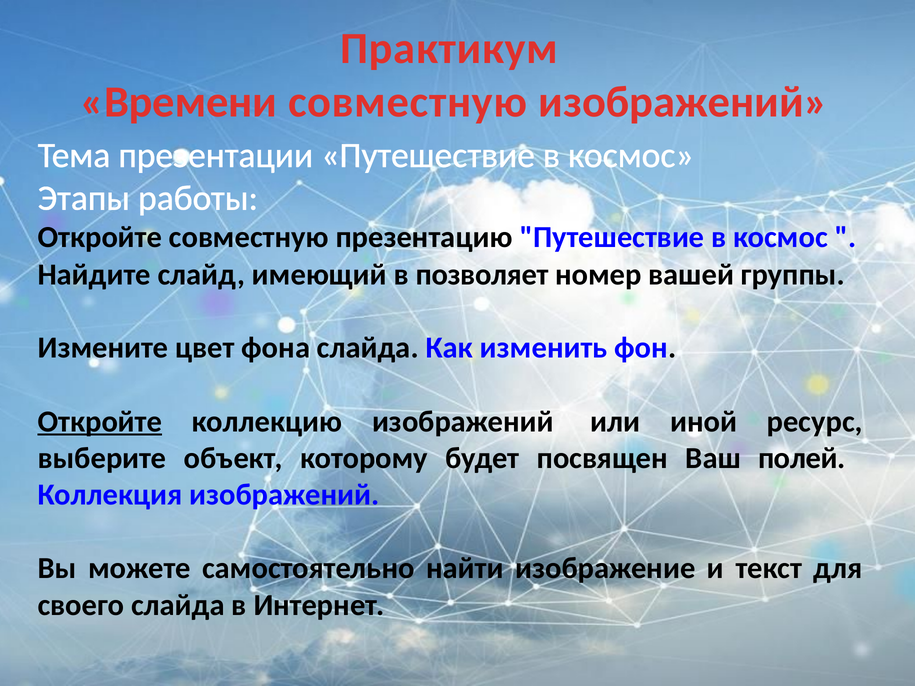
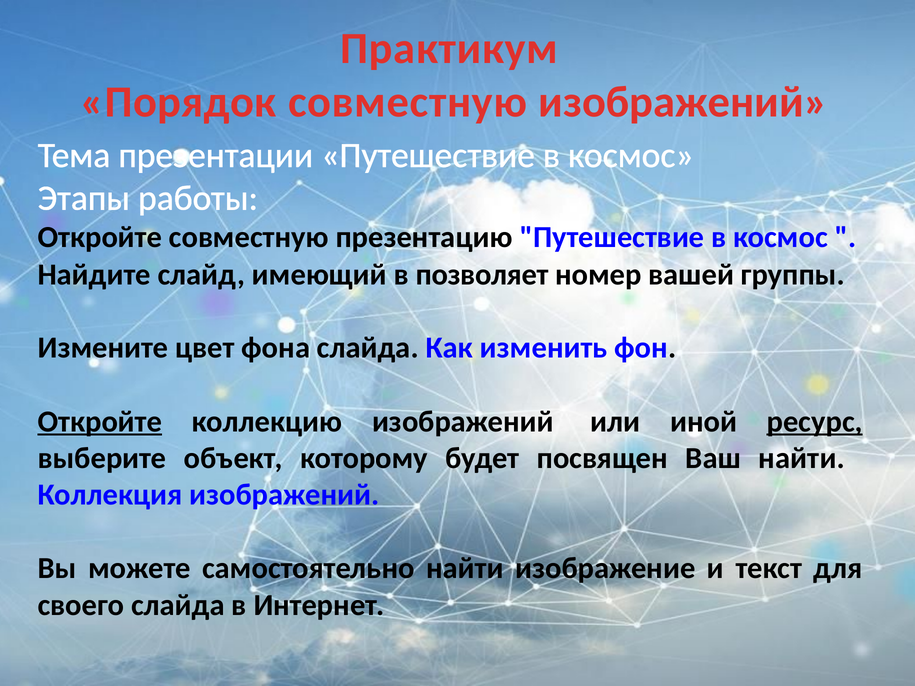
Времени: Времени -> Порядок
ресурс underline: none -> present
Ваш полей: полей -> найти
